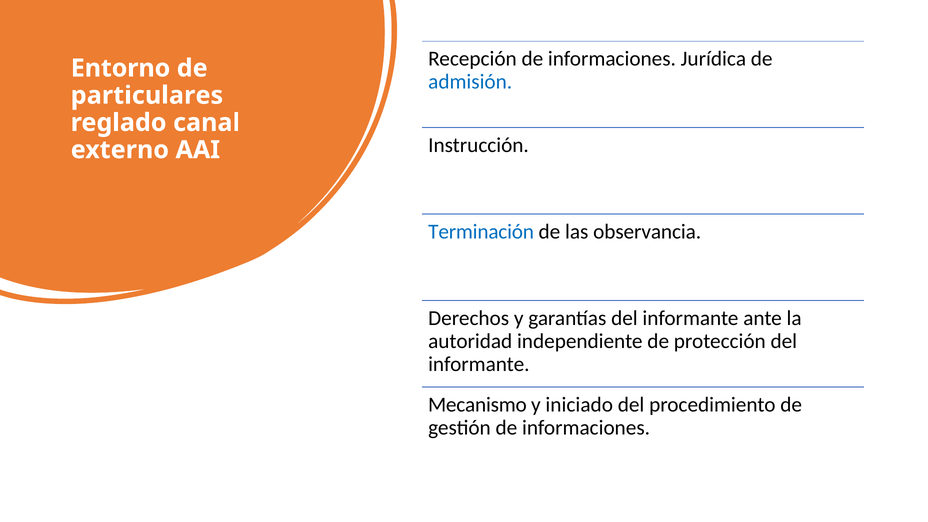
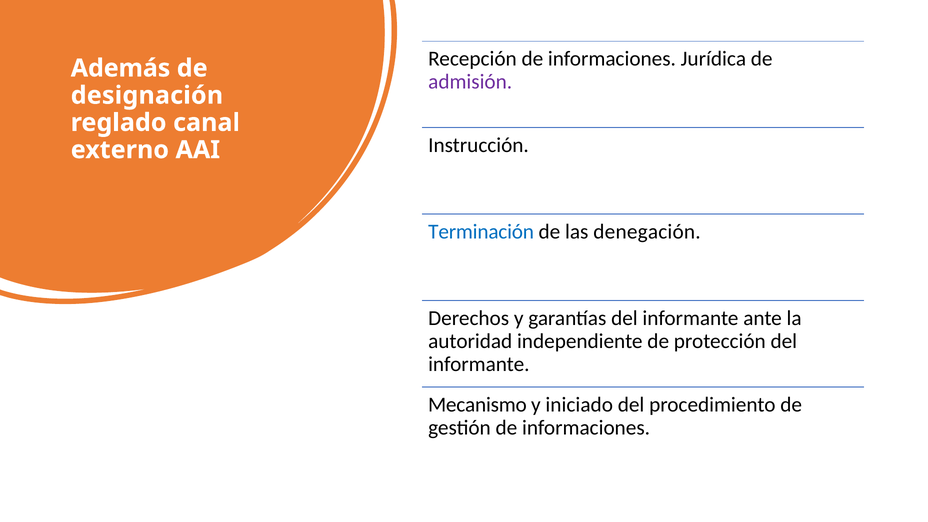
Entorno: Entorno -> Además
admisión colour: blue -> purple
particulares: particulares -> designación
observancia: observancia -> denegación
